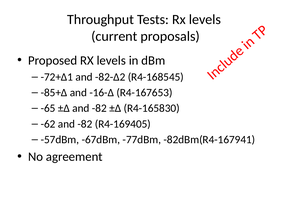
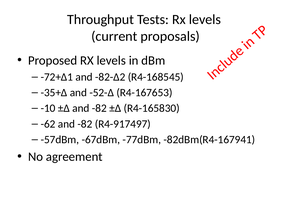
-85+∆: -85+∆ -> -35+∆
-16-∆: -16-∆ -> -52-∆
-65: -65 -> -10
R4-169405: R4-169405 -> R4-917497
